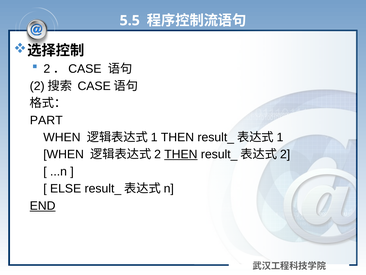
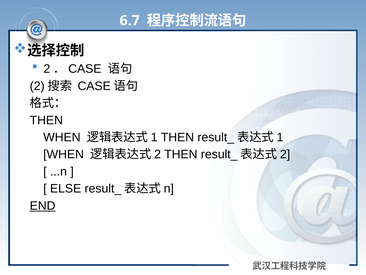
5.5: 5.5 -> 6.7
PART at (46, 120): PART -> THEN
THEN at (181, 154) underline: present -> none
